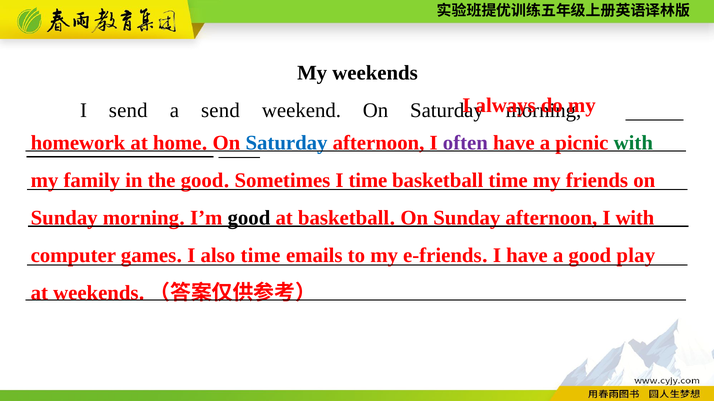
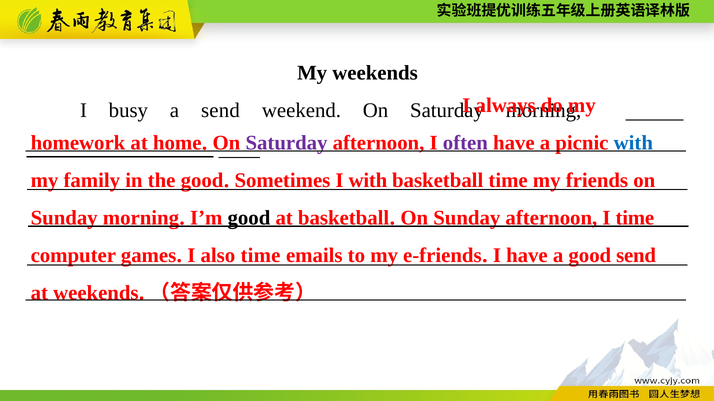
I send: send -> busy
Saturday at (287, 143) colour: blue -> purple
with at (633, 143) colour: green -> blue
I time: time -> with
I with: with -> time
good play: play -> send
